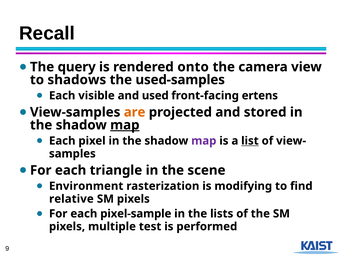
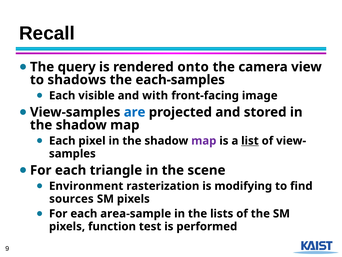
used-samples: used-samples -> each-samples
used: used -> with
ertens: ertens -> image
are colour: orange -> blue
map at (125, 125) underline: present -> none
relative: relative -> sources
pixel-sample: pixel-sample -> area-sample
multiple: multiple -> function
